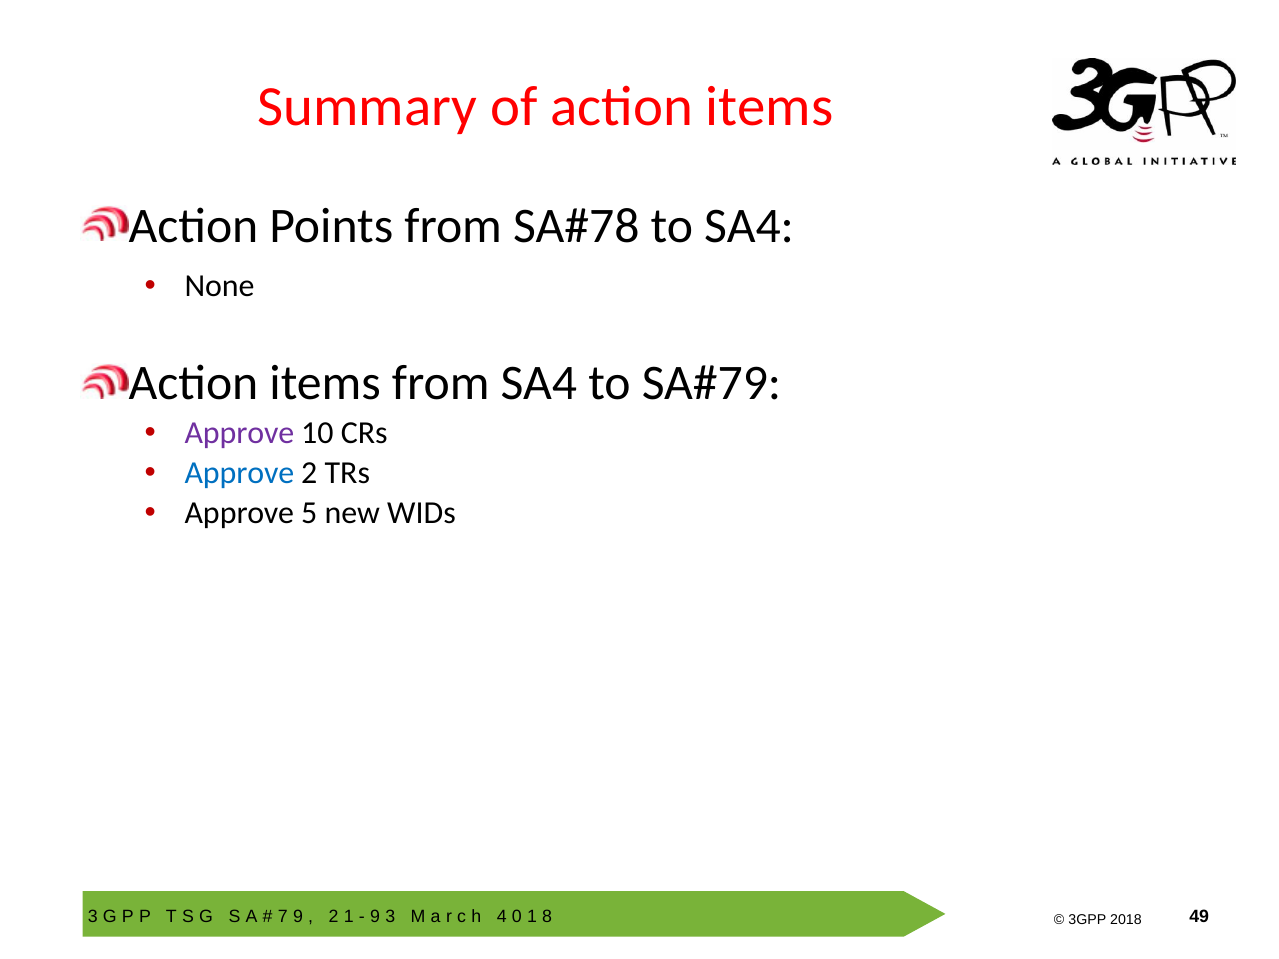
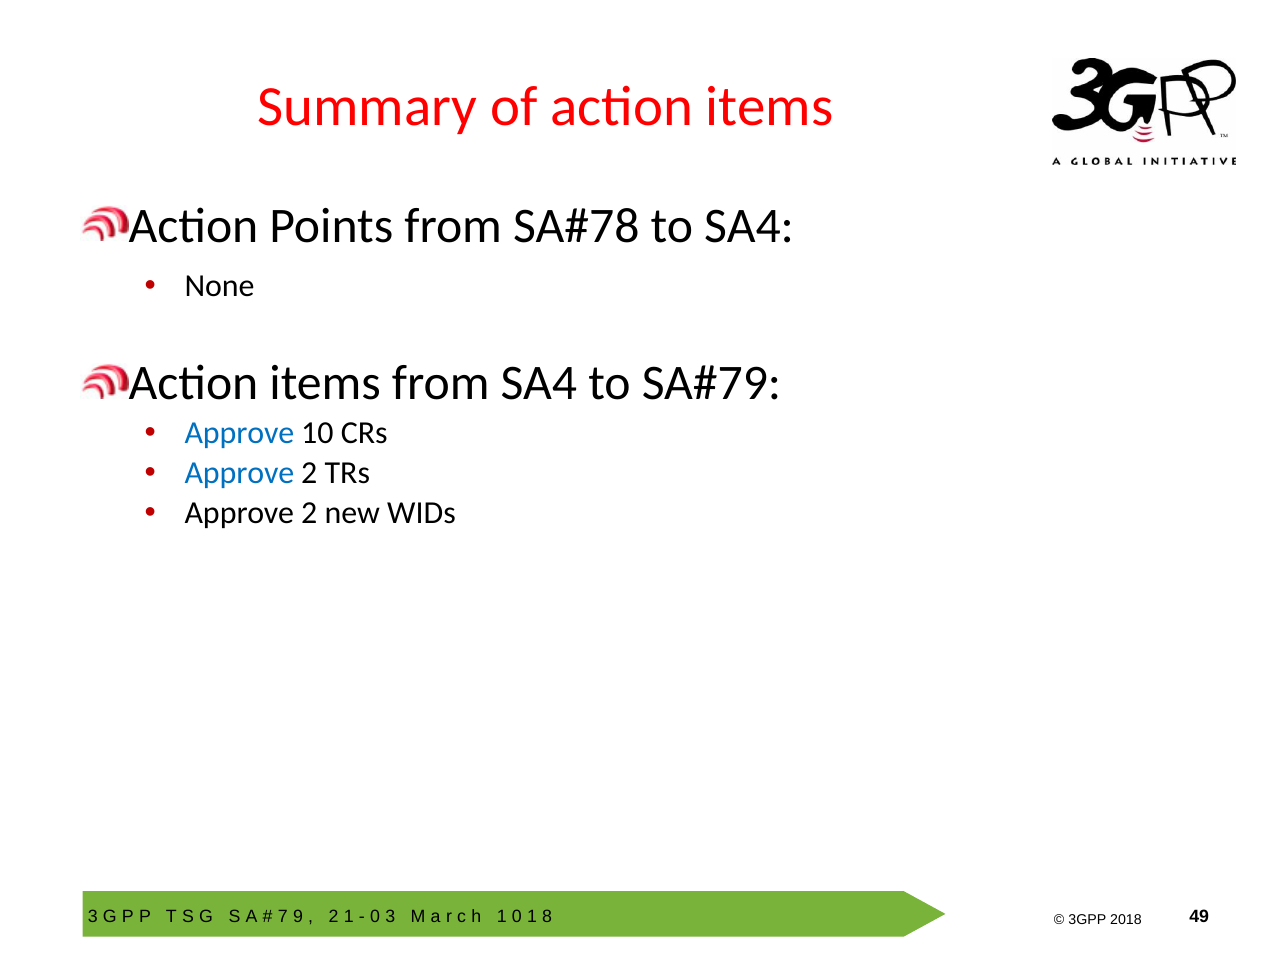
Approve at (239, 433) colour: purple -> blue
5 at (309, 513): 5 -> 2
9 at (375, 917): 9 -> 0
4 at (502, 917): 4 -> 1
